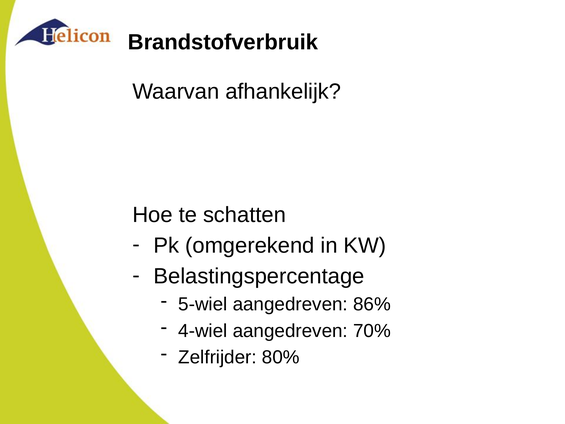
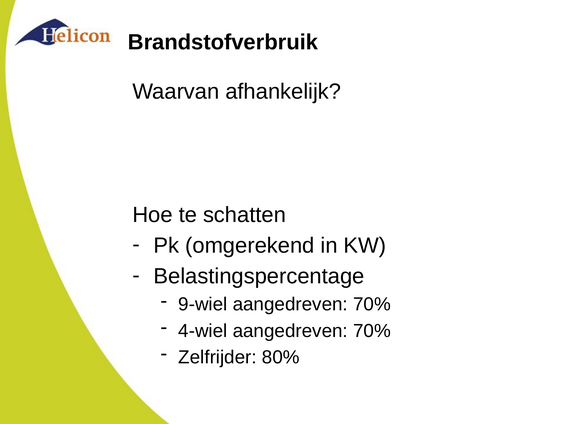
5-wiel: 5-wiel -> 9-wiel
86% at (372, 304): 86% -> 70%
